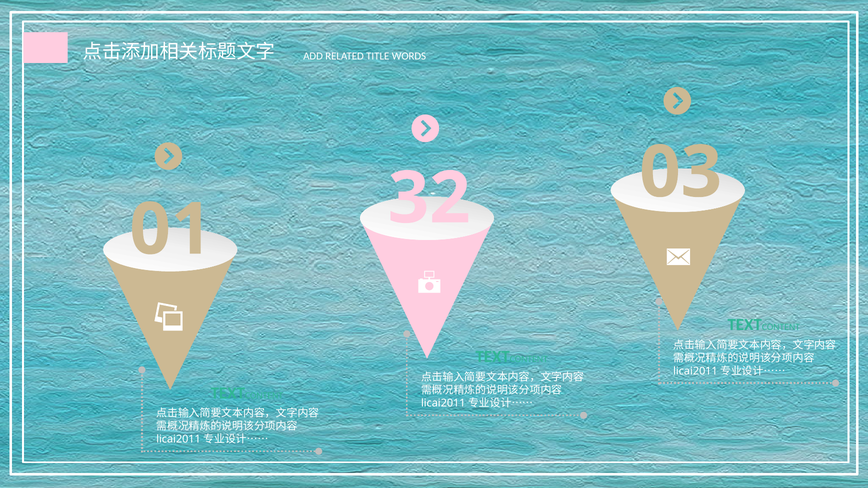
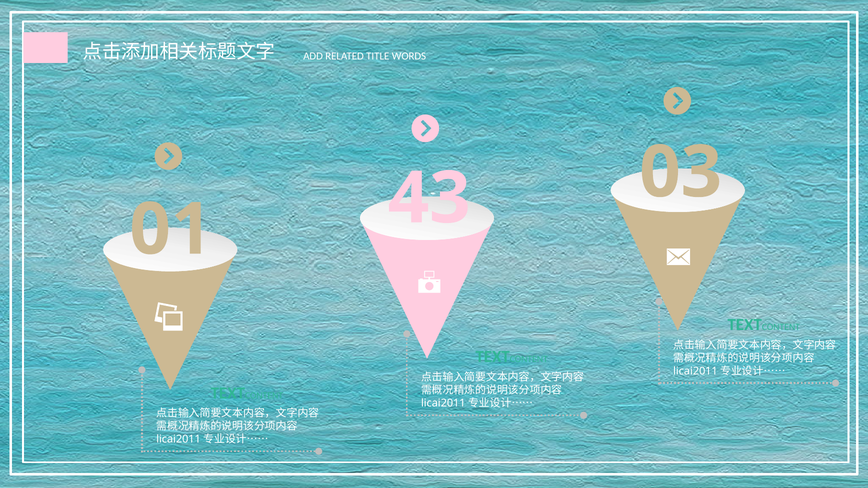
32: 32 -> 43
